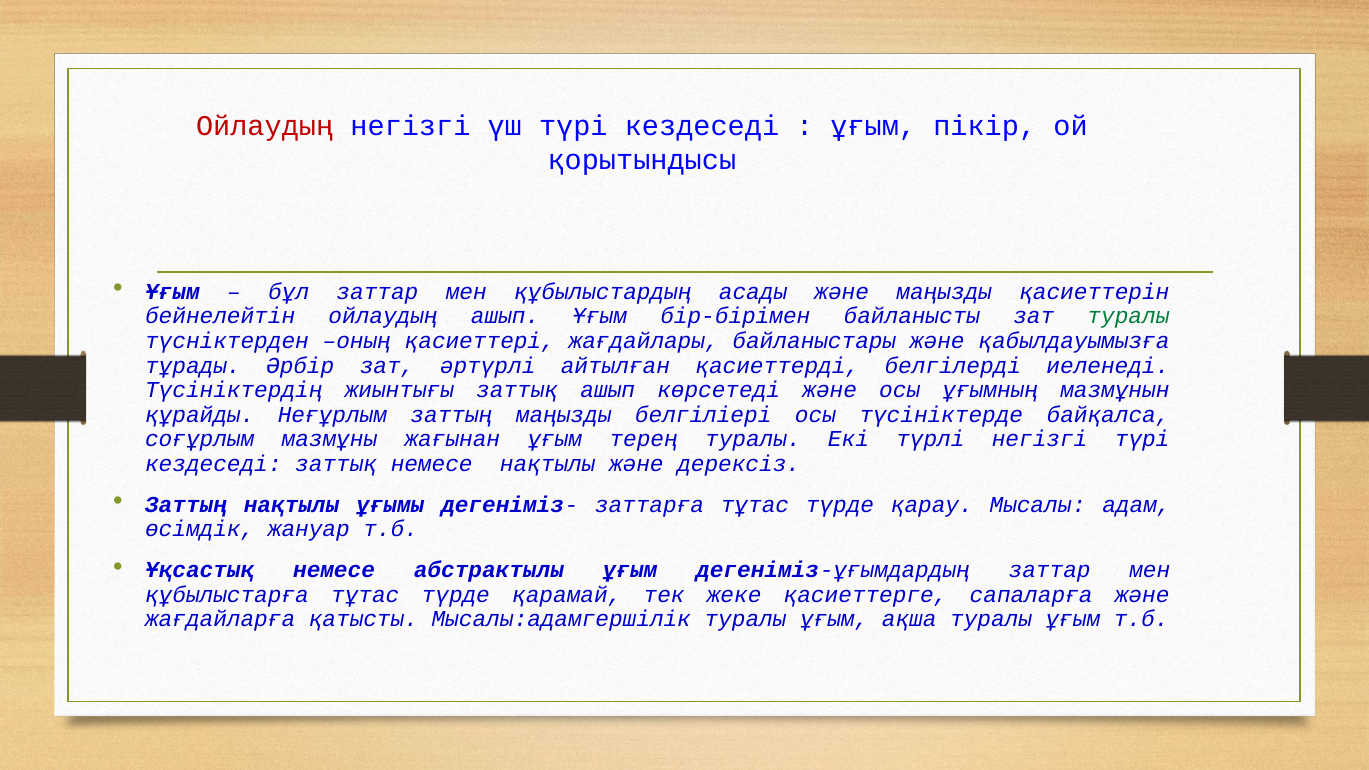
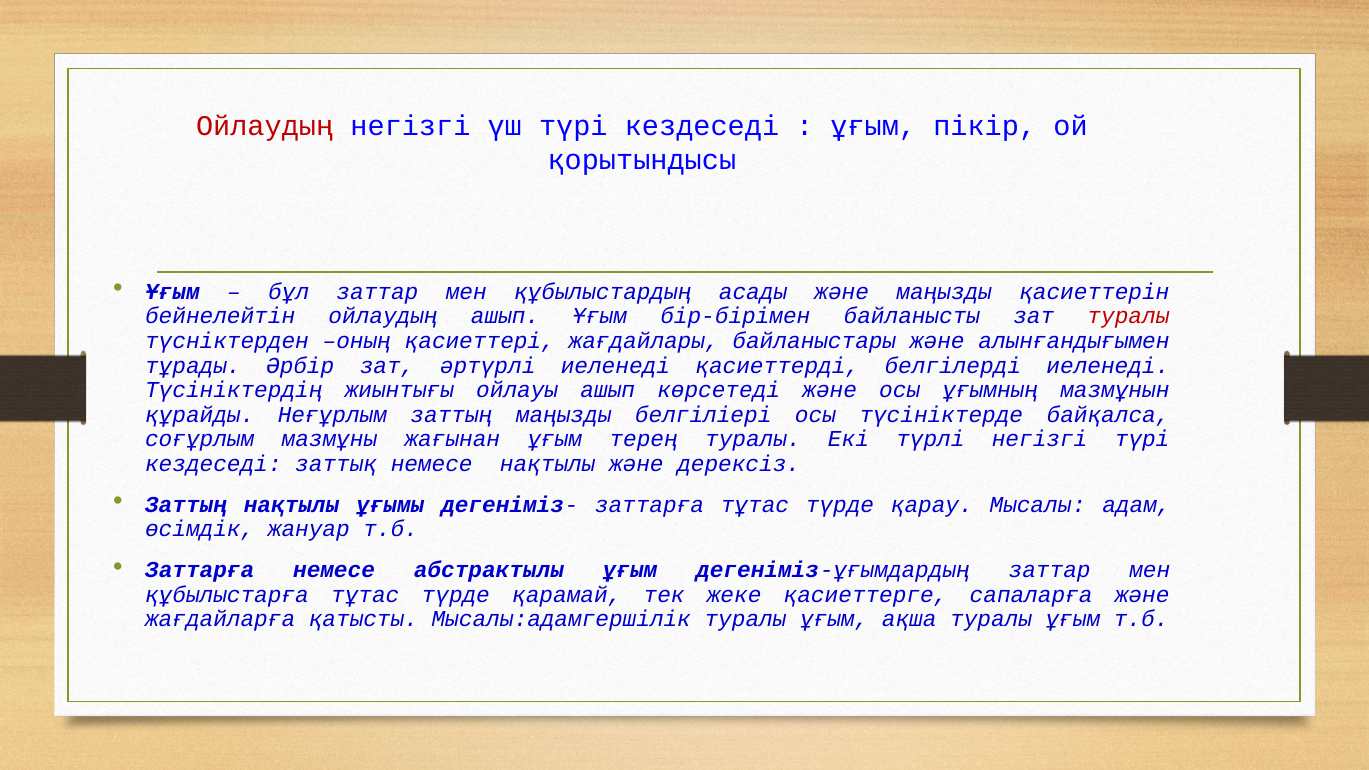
туралы at (1128, 316) colour: green -> red
қабылдауымызға: қабылдауымызға -> алынғандығымен
әртүрлі айтылған: айтылған -> иеленеді
жиынтығы заттық: заттық -> ойлауы
Ұқсастық at (200, 570): Ұқсастық -> Заттарға
